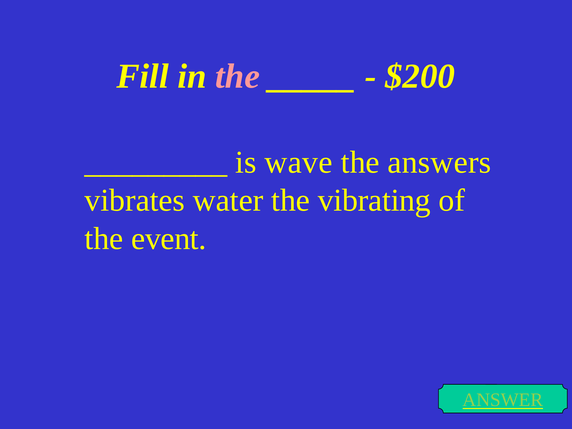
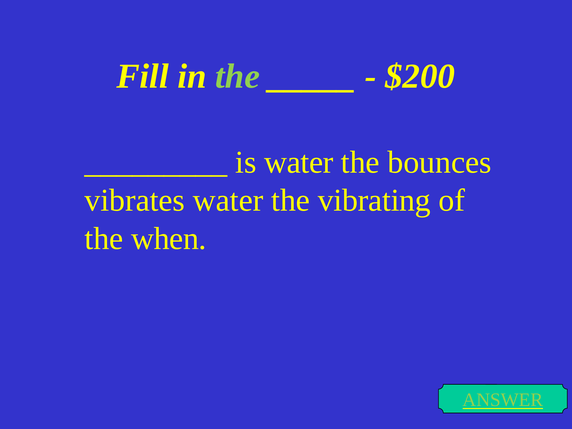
the at (238, 76) colour: pink -> light green
is wave: wave -> water
answers: answers -> bounces
event: event -> when
